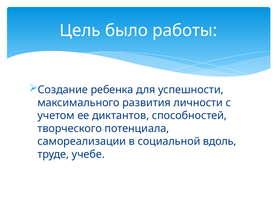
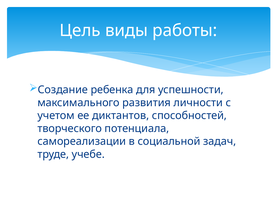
было: было -> виды
вдоль: вдоль -> задач
